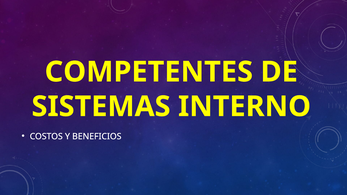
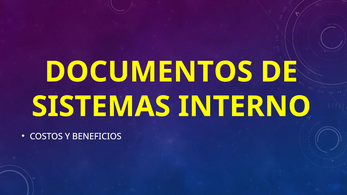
COMPETENTES: COMPETENTES -> DOCUMENTOS
